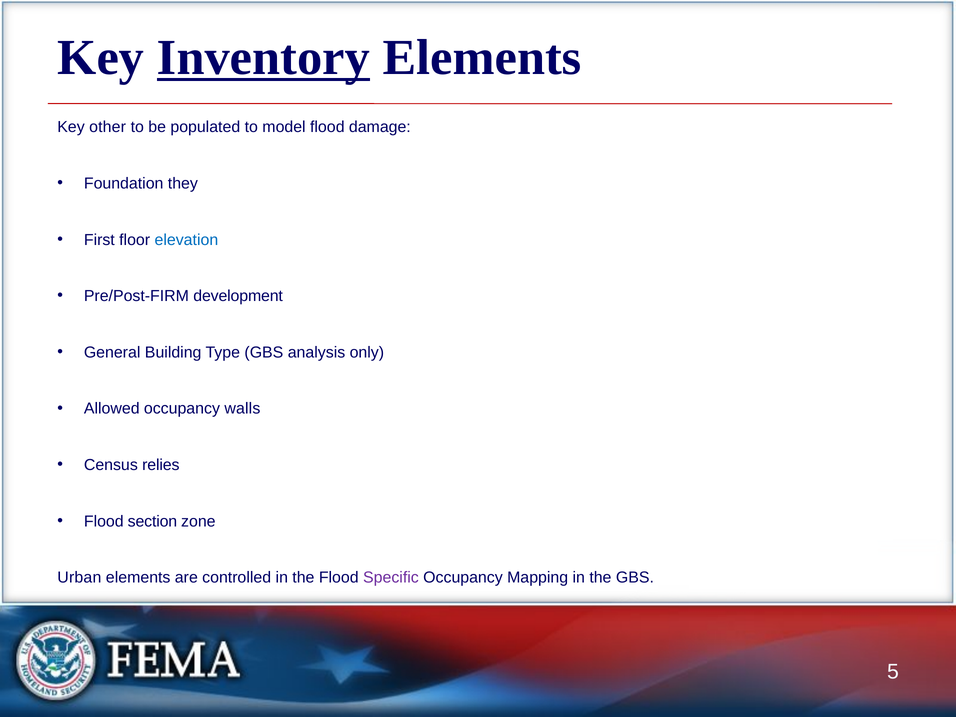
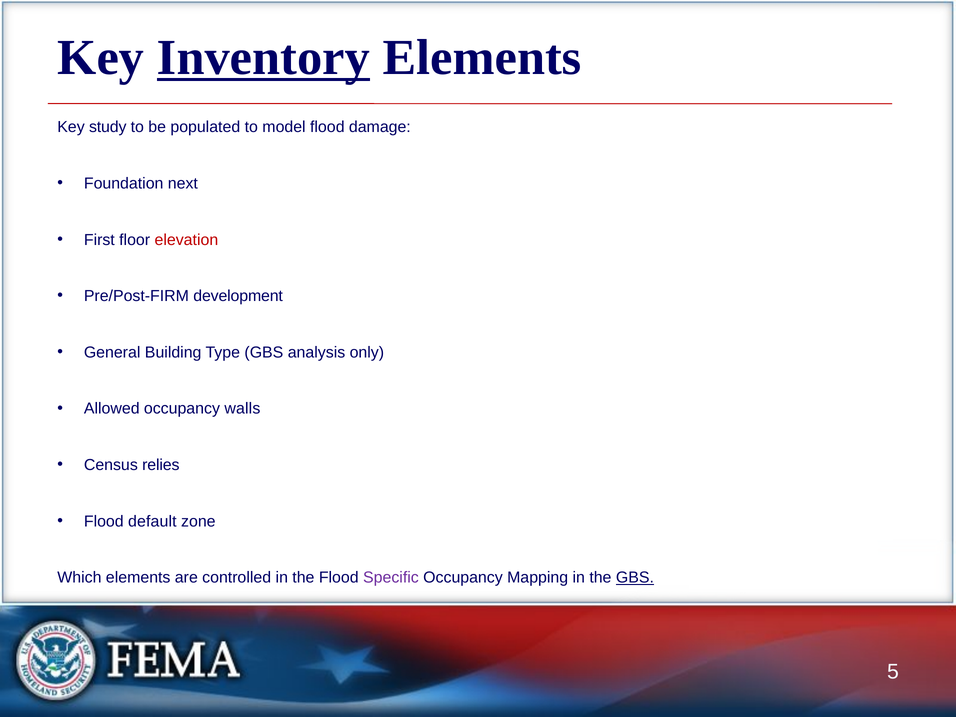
other: other -> study
they: they -> next
elevation colour: blue -> red
section: section -> default
Urban: Urban -> Which
GBS at (635, 578) underline: none -> present
